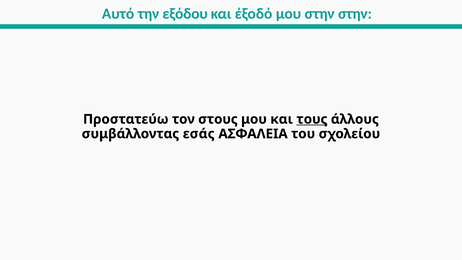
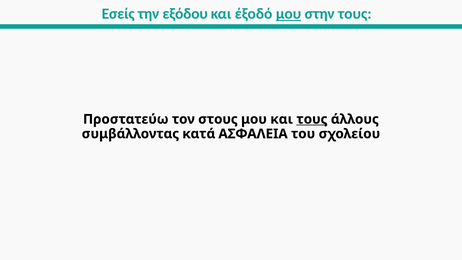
Αυτό: Αυτό -> Εσείς
μου at (289, 14) underline: none -> present
στην στην: στην -> τους
εσάς: εσάς -> κατά
